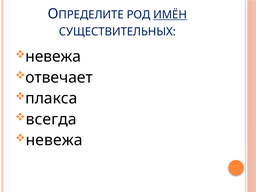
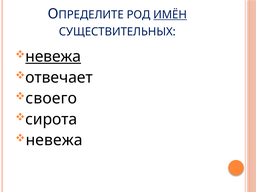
невежа at (53, 57) underline: none -> present
плакса: плакса -> своего
всегда: всегда -> сирота
